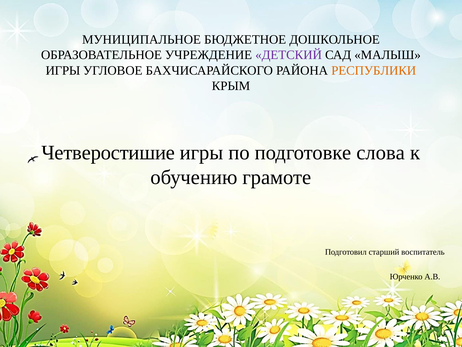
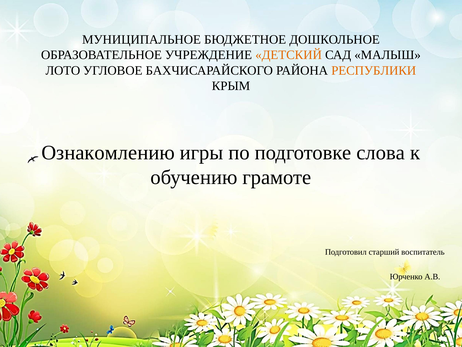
ДЕТСКИЙ colour: purple -> orange
ИГРЫ at (63, 70): ИГРЫ -> ЛОТО
Четверостишие: Четверостишие -> Ознакомлению
